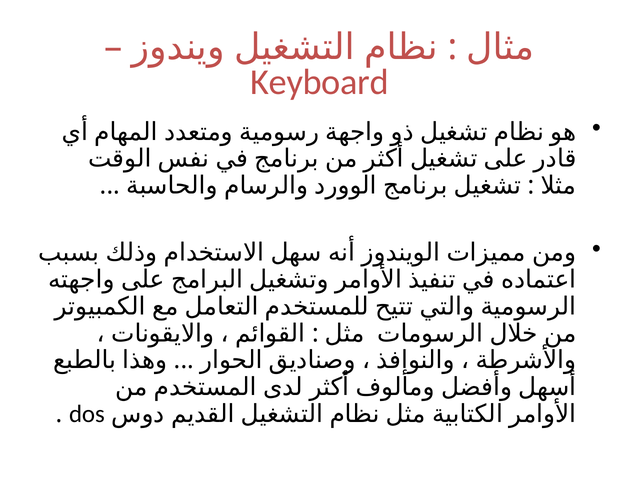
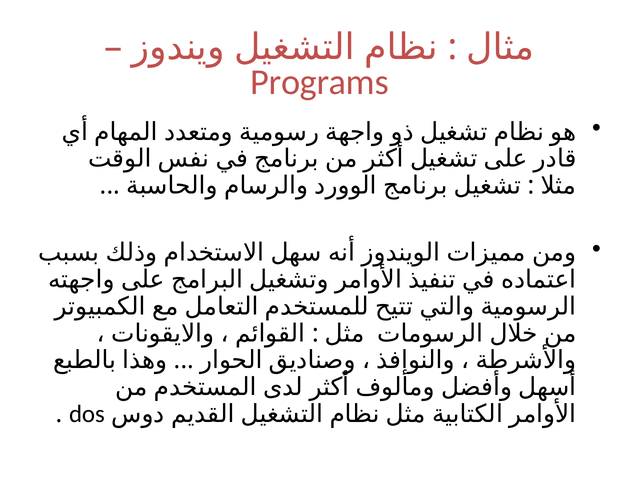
Keyboard: Keyboard -> Programs
